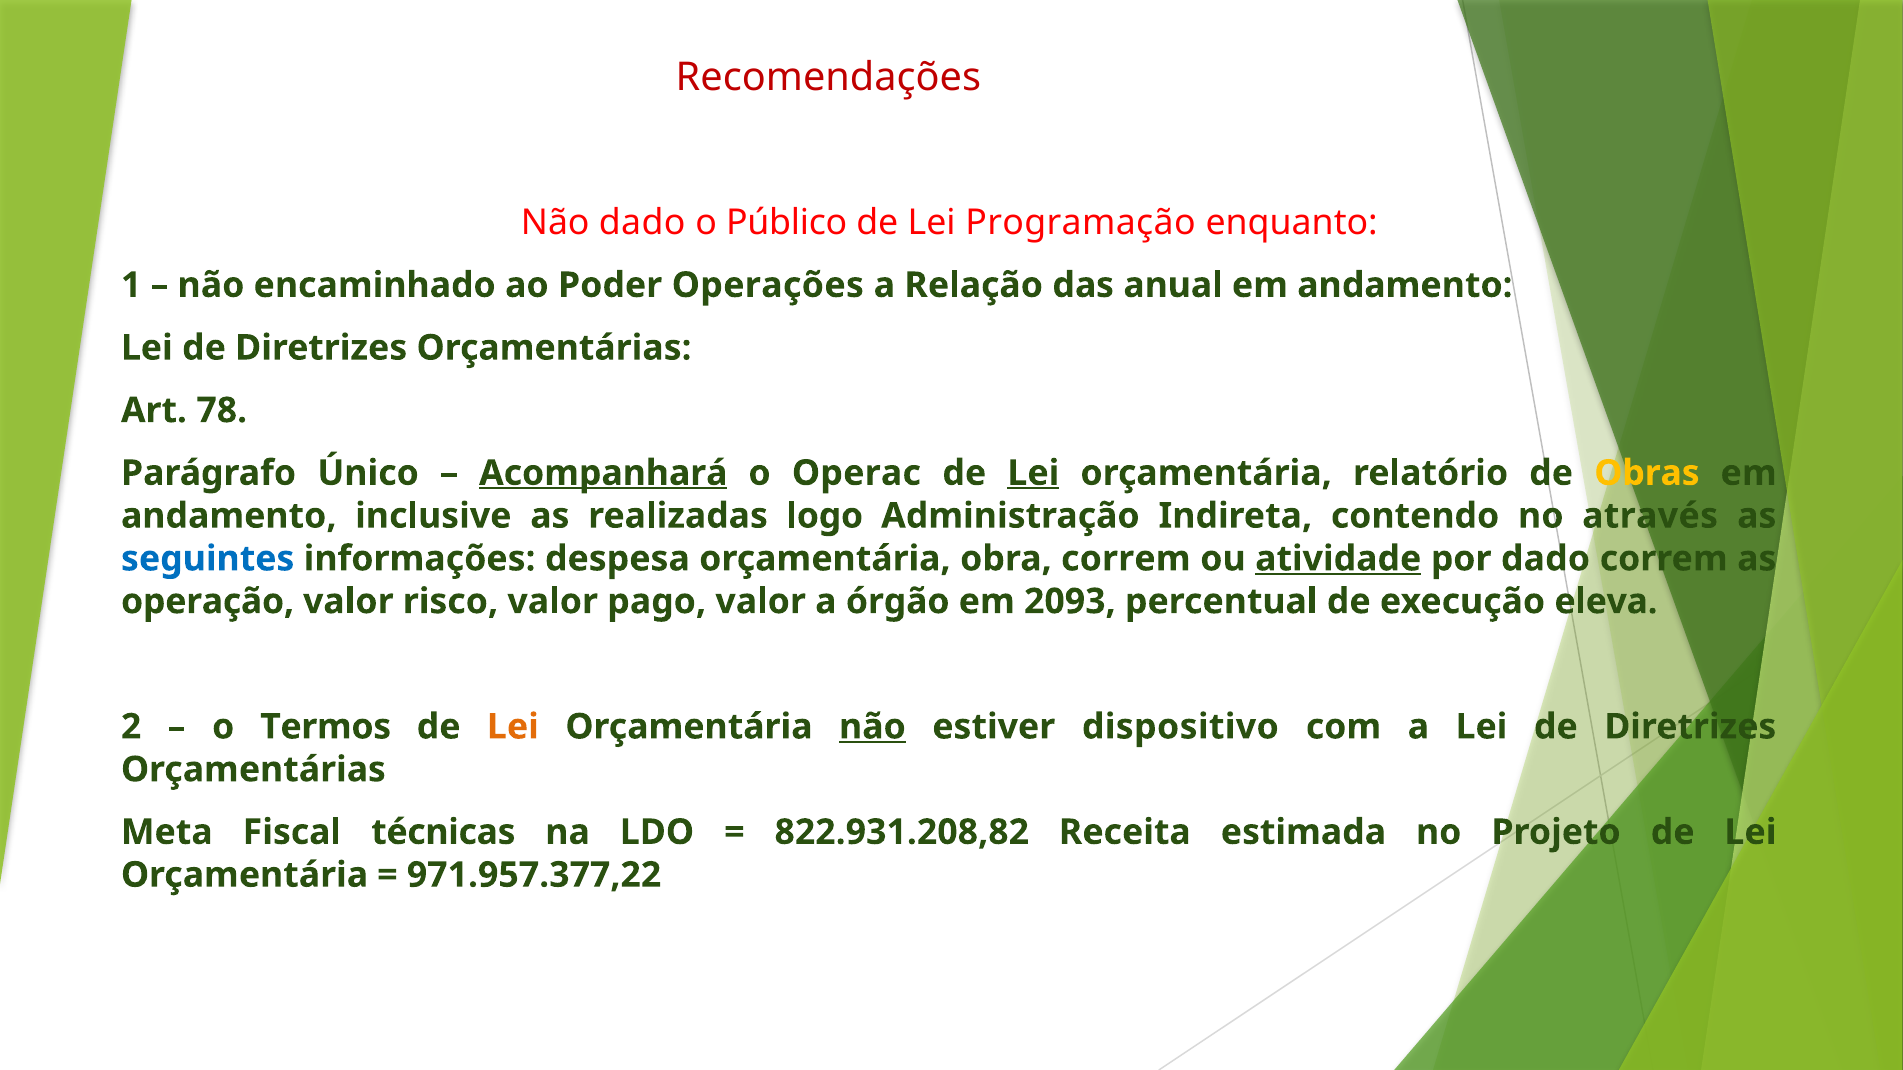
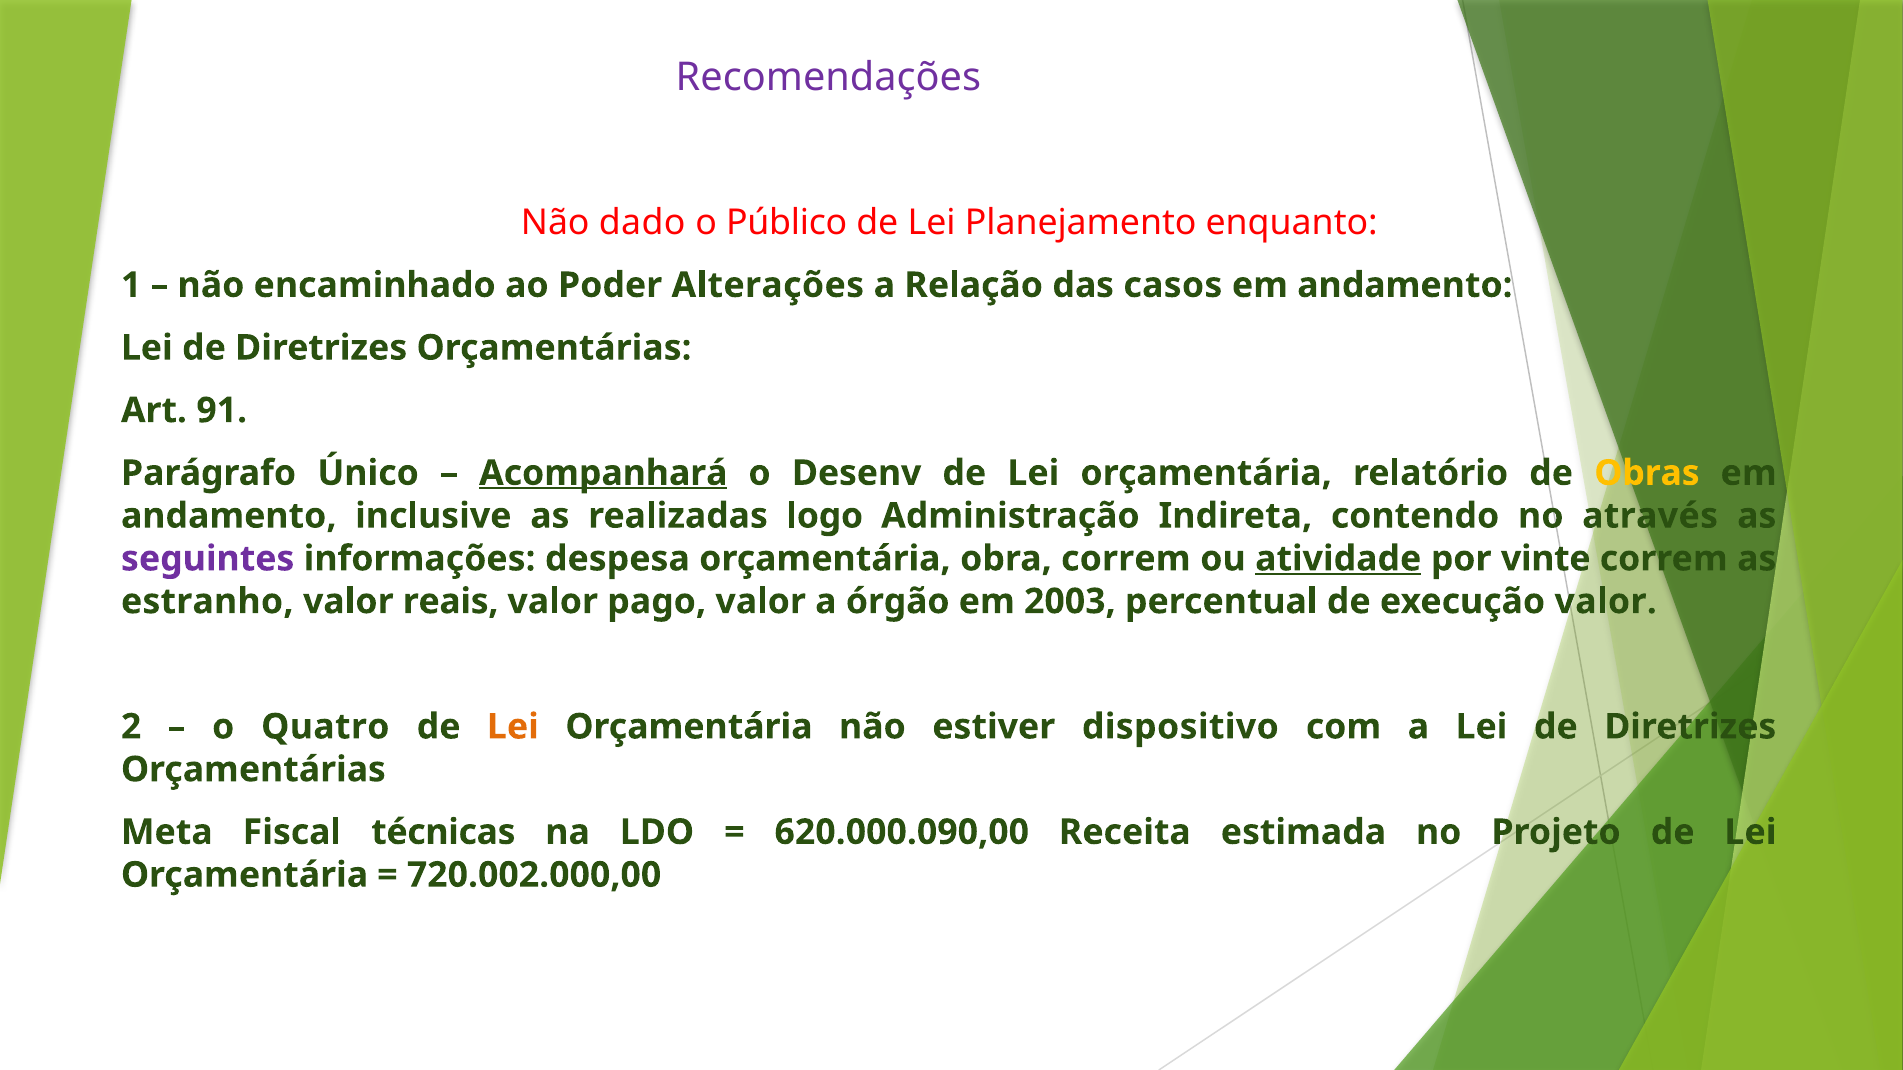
Recomendações colour: red -> purple
Programação: Programação -> Planejamento
Operações: Operações -> Alterações
anual: anual -> casos
78: 78 -> 91
Operac: Operac -> Desenv
Lei at (1033, 473) underline: present -> none
seguintes colour: blue -> purple
por dado: dado -> vinte
operação: operação -> estranho
risco: risco -> reais
2093: 2093 -> 2003
execução eleva: eleva -> valor
Termos: Termos -> Quatro
não at (872, 727) underline: present -> none
822.931.208,82: 822.931.208,82 -> 620.000.090,00
971.957.377,22: 971.957.377,22 -> 720.002.000,00
